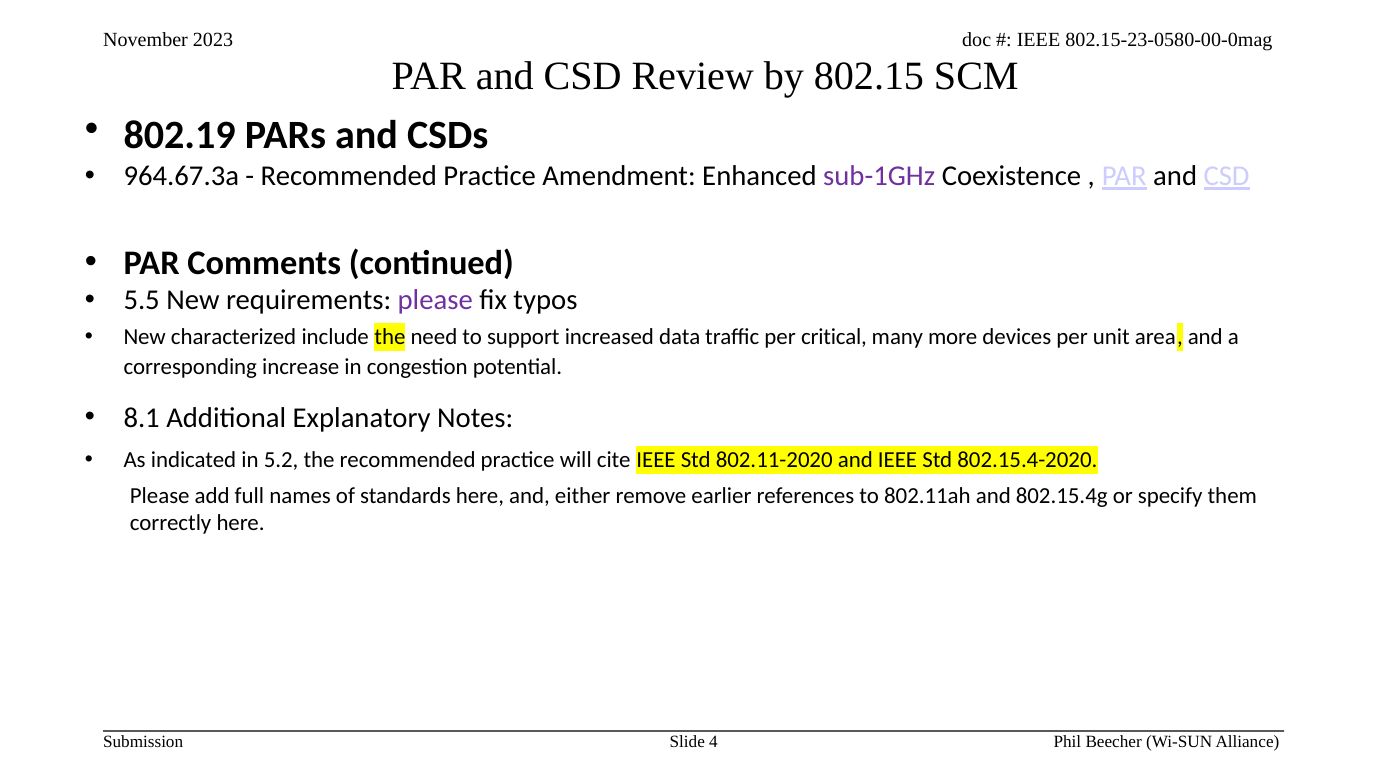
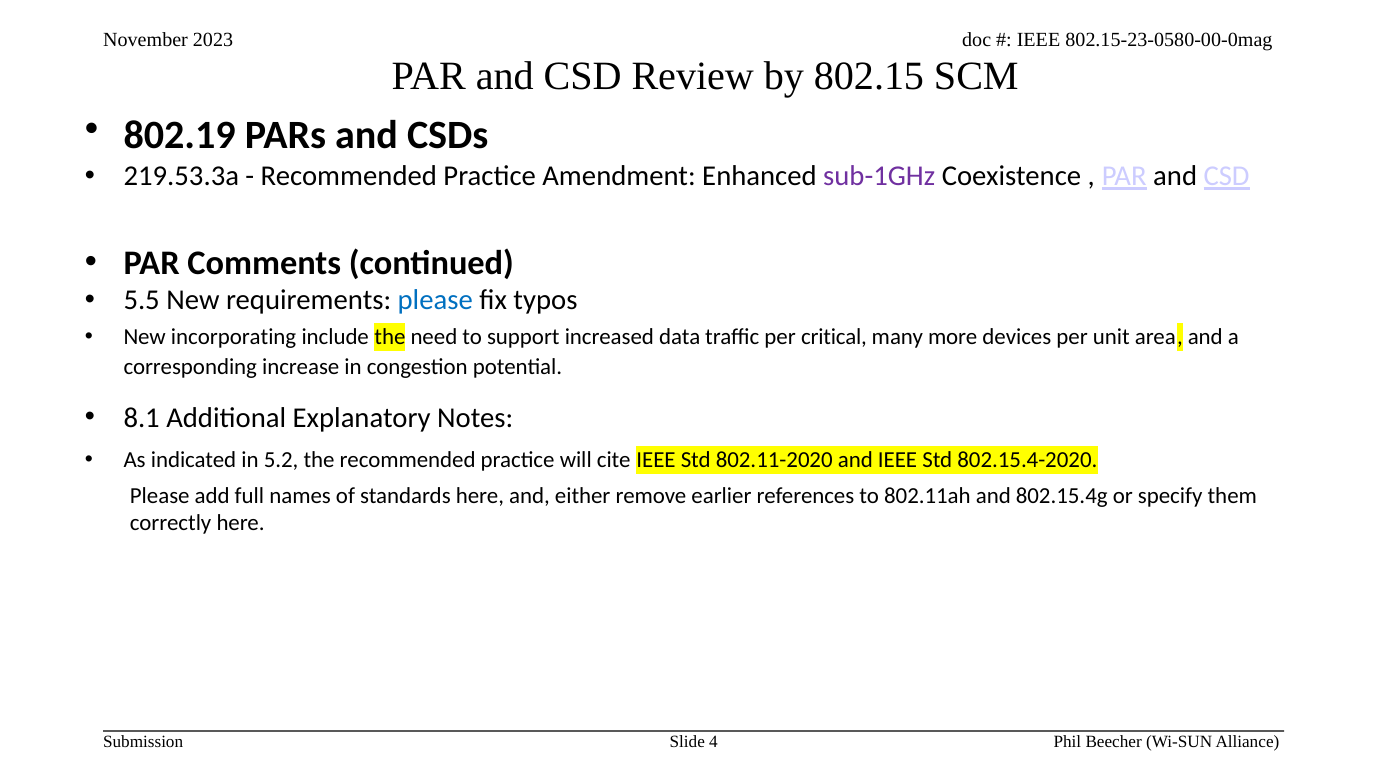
964.67.3a: 964.67.3a -> 219.53.3a
please at (435, 300) colour: purple -> blue
characterized: characterized -> incorporating
